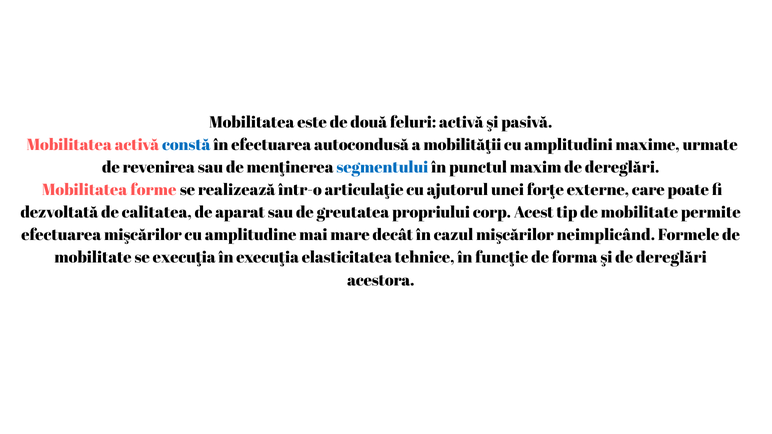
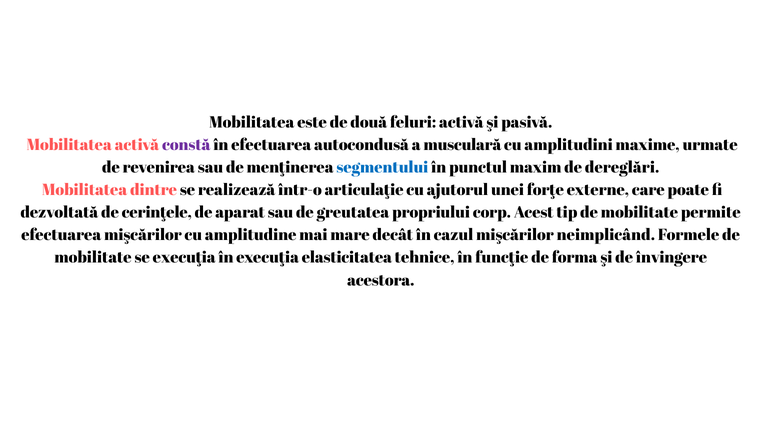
constă colour: blue -> purple
mobilităţii: mobilităţii -> musculară
forme: forme -> dintre
calitatea: calitatea -> cerinţele
şi de dereglări: dereglări -> învingere
